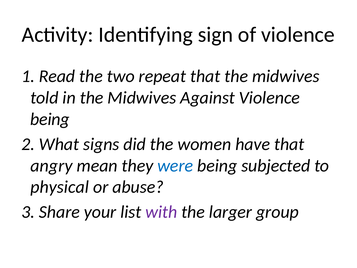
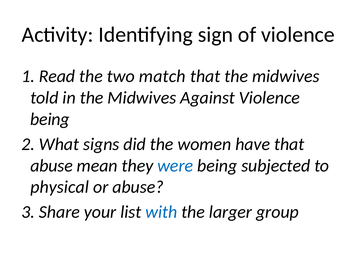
repeat: repeat -> match
angry at (51, 165): angry -> abuse
with colour: purple -> blue
